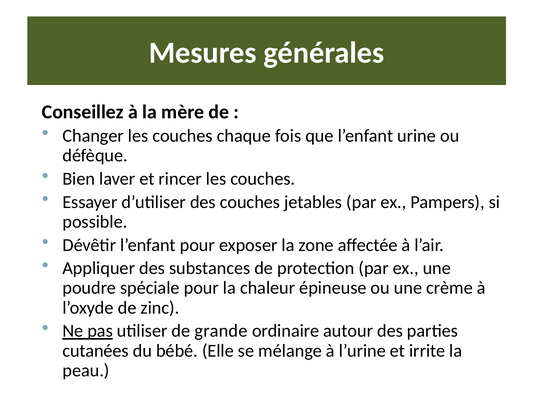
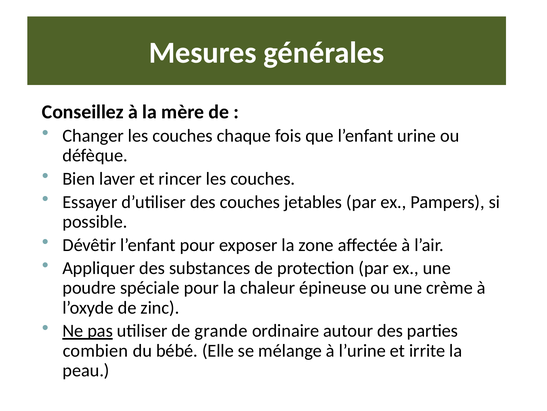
cutanées: cutanées -> combien
